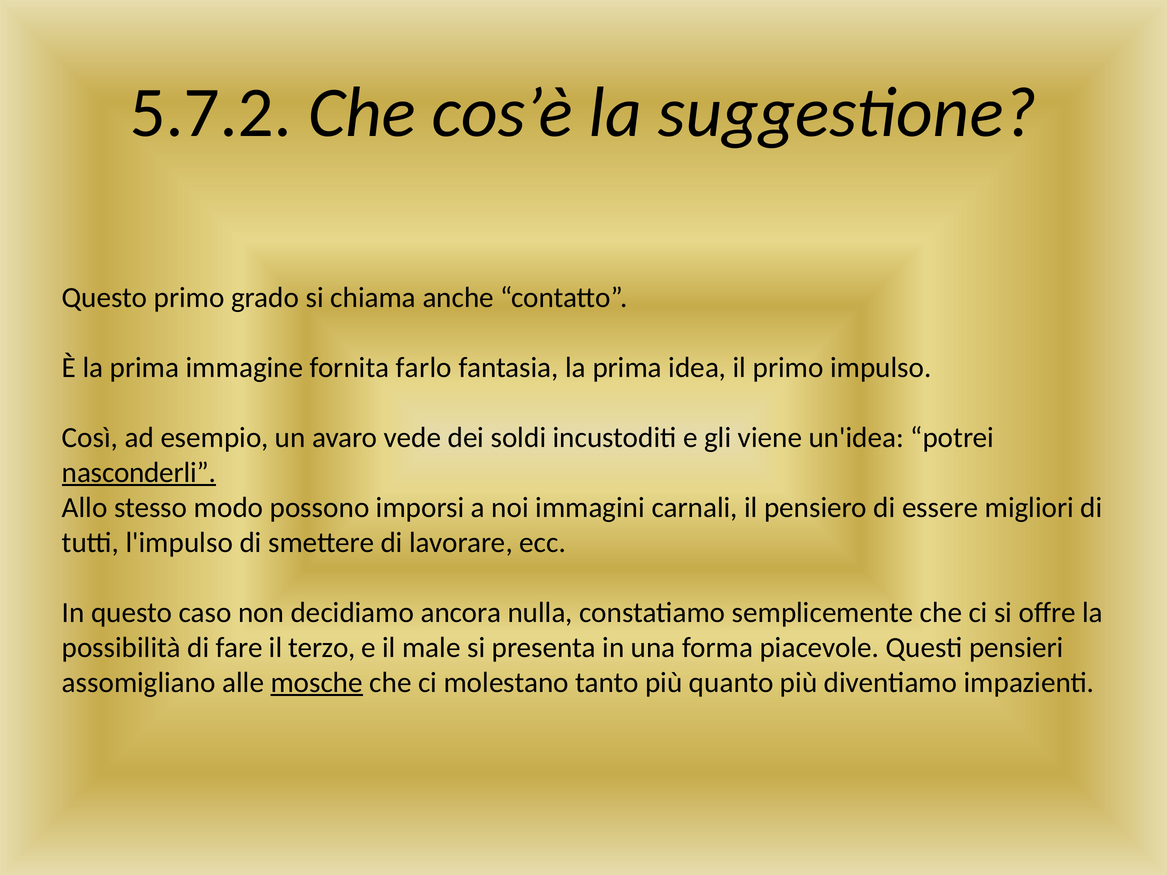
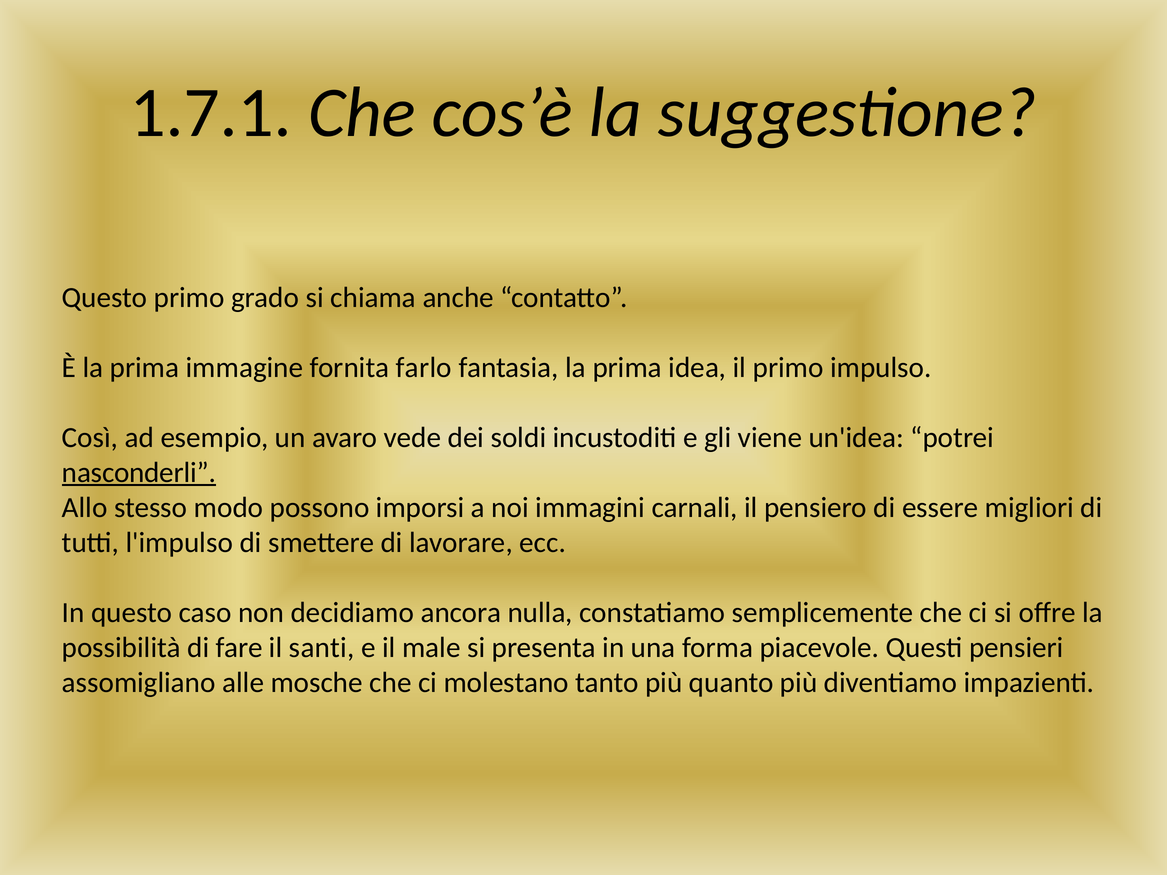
5.7.2: 5.7.2 -> 1.7.1
terzo: terzo -> santi
mosche underline: present -> none
